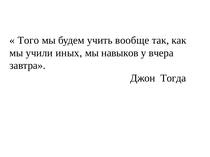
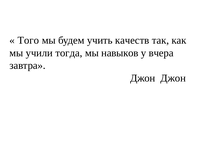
вообще: вообще -> качеств
иных: иных -> тогда
Джон Тогда: Тогда -> Джон
